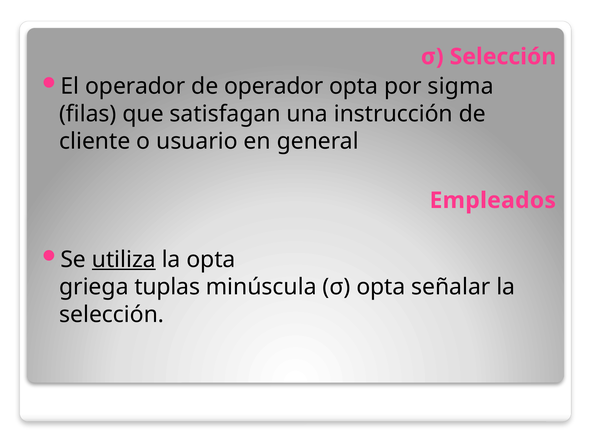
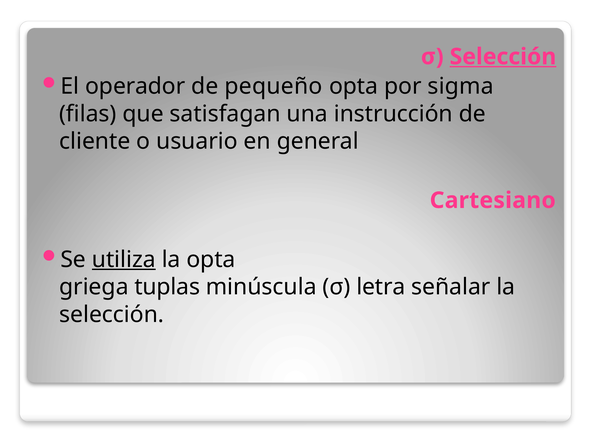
Selección at (503, 57) underline: none -> present
de operador: operador -> pequeño
Empleados: Empleados -> Cartesiano
σ opta: opta -> letra
